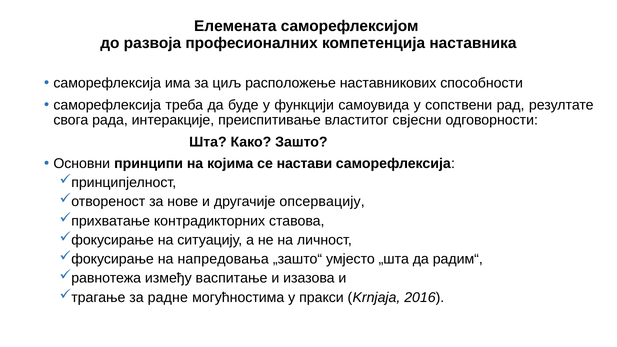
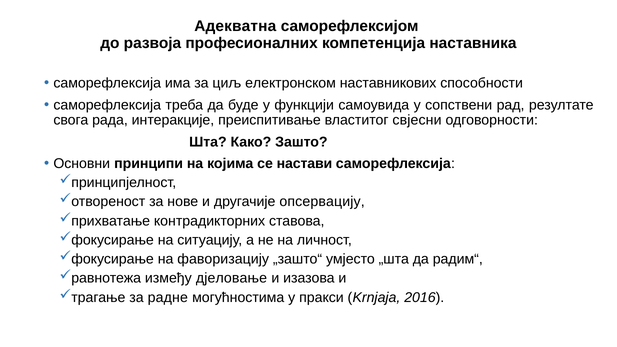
Елемената: Елемената -> Адекватна
расположење: расположење -> електронском
напредовања: напредовања -> фаворизацију
васпитање: васпитање -> дјеловање
